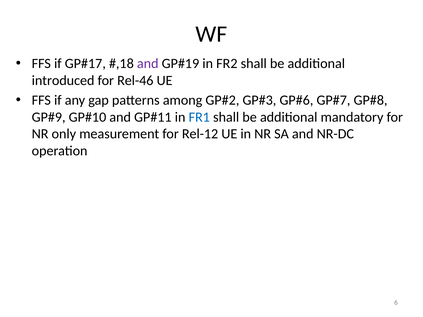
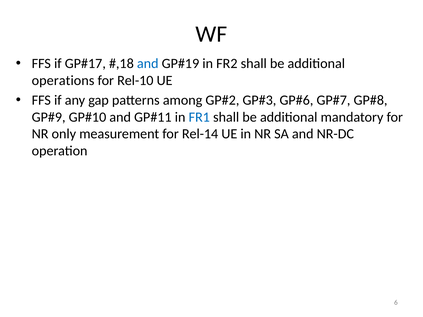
and at (148, 64) colour: purple -> blue
introduced: introduced -> operations
Rel-46: Rel-46 -> Rel-10
Rel-12: Rel-12 -> Rel-14
